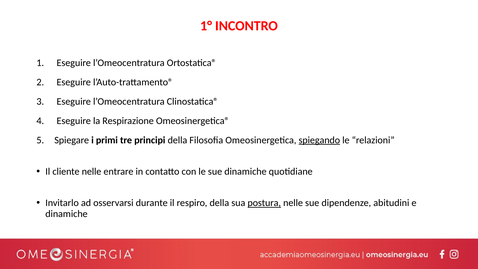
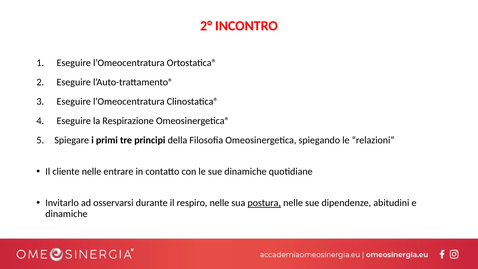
1°: 1° -> 2°
spiegando underline: present -> none
respiro della: della -> nelle
